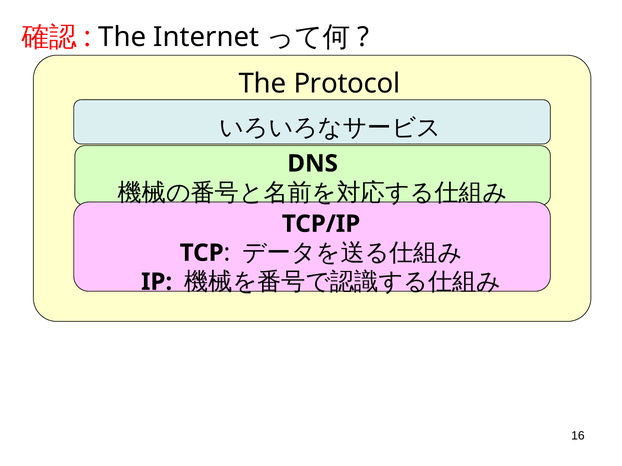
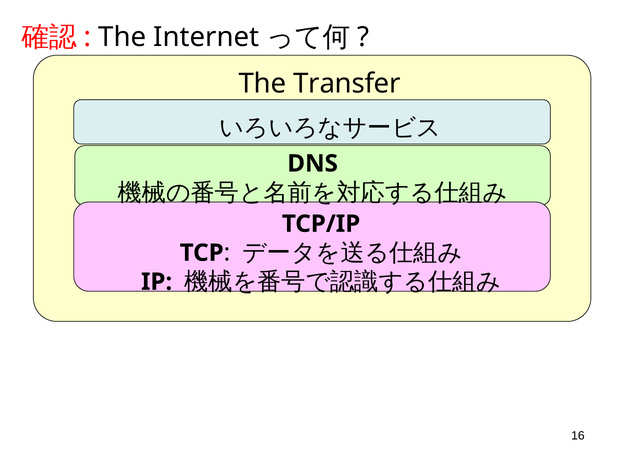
Protocol: Protocol -> Transfer
